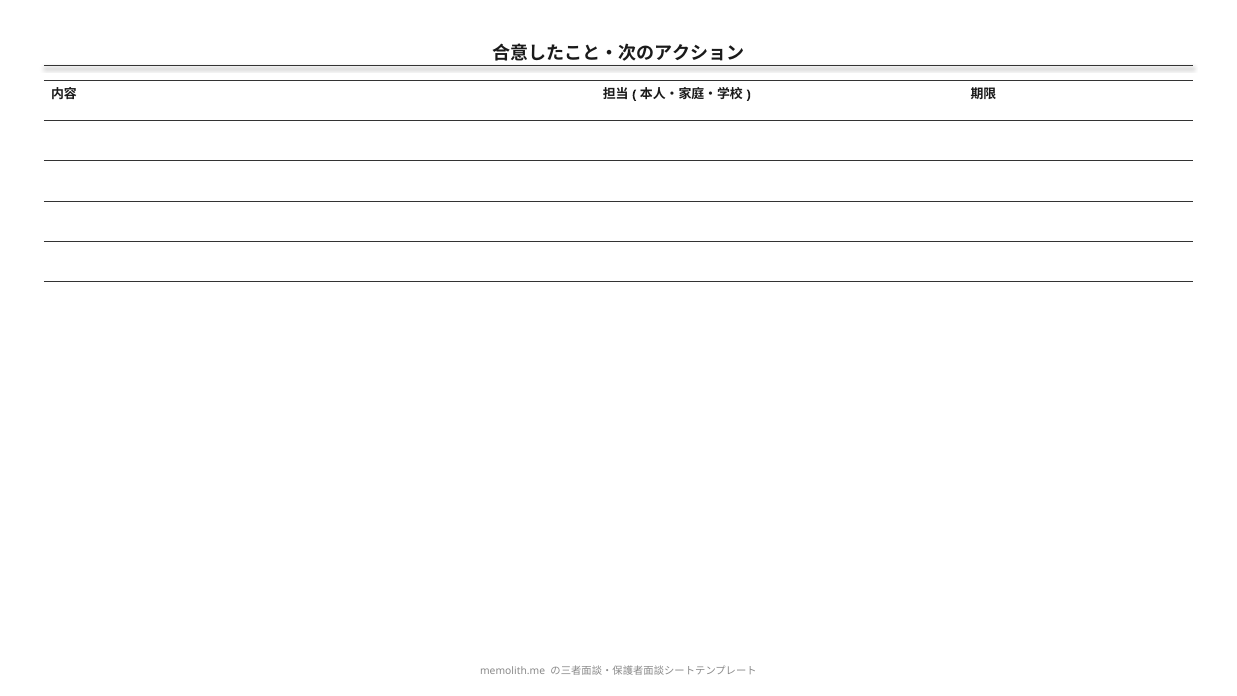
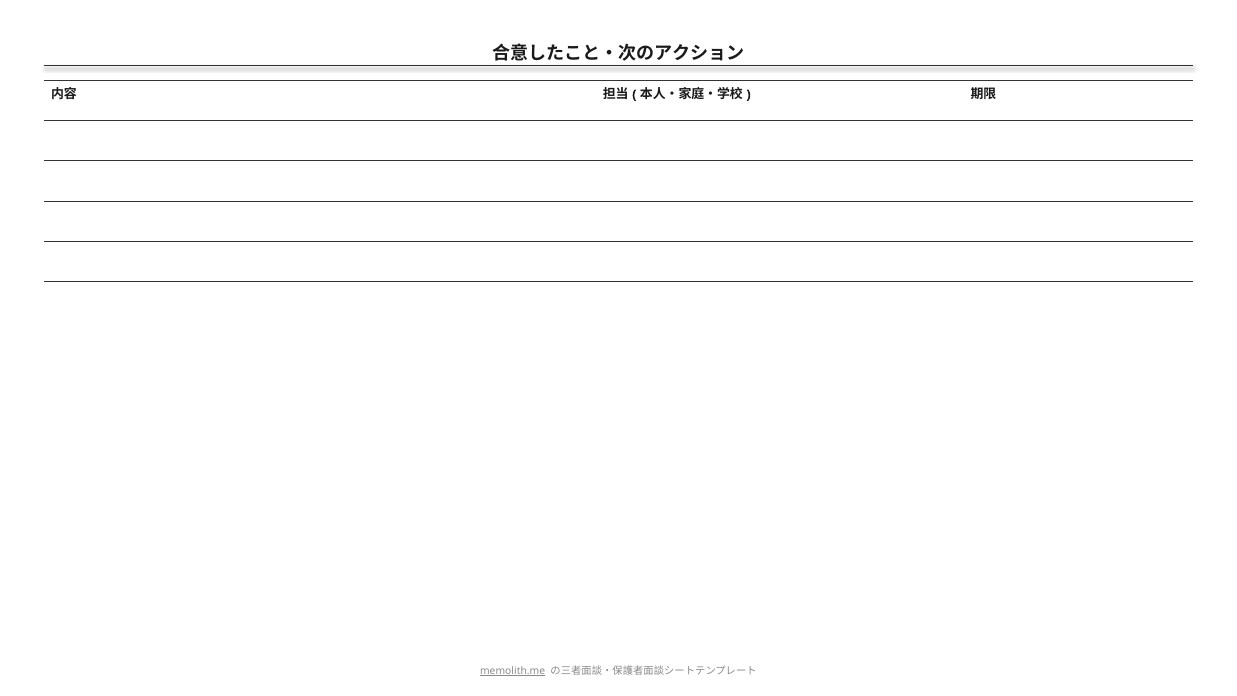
memolith.me underline: none -> present
